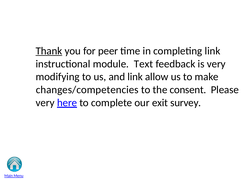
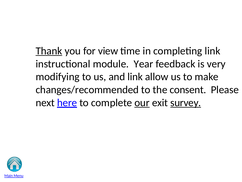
peer: peer -> view
Text: Text -> Year
changes/competencies: changes/competencies -> changes/recommended
very at (45, 102): very -> next
our underline: none -> present
survey underline: none -> present
